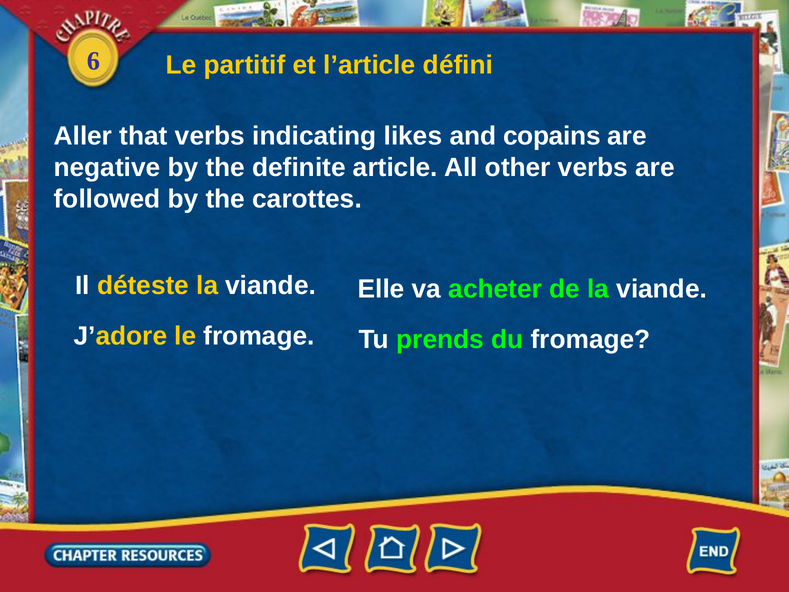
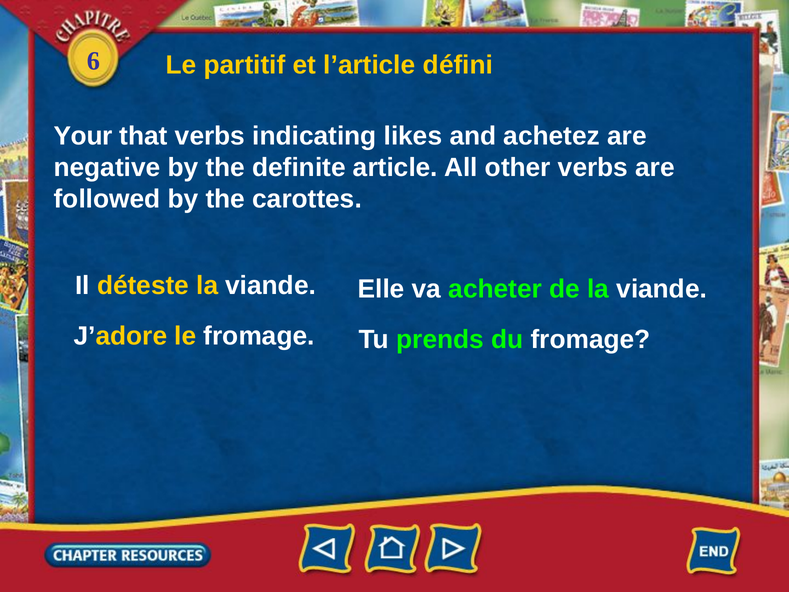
Aller: Aller -> Your
copains: copains -> achetez
